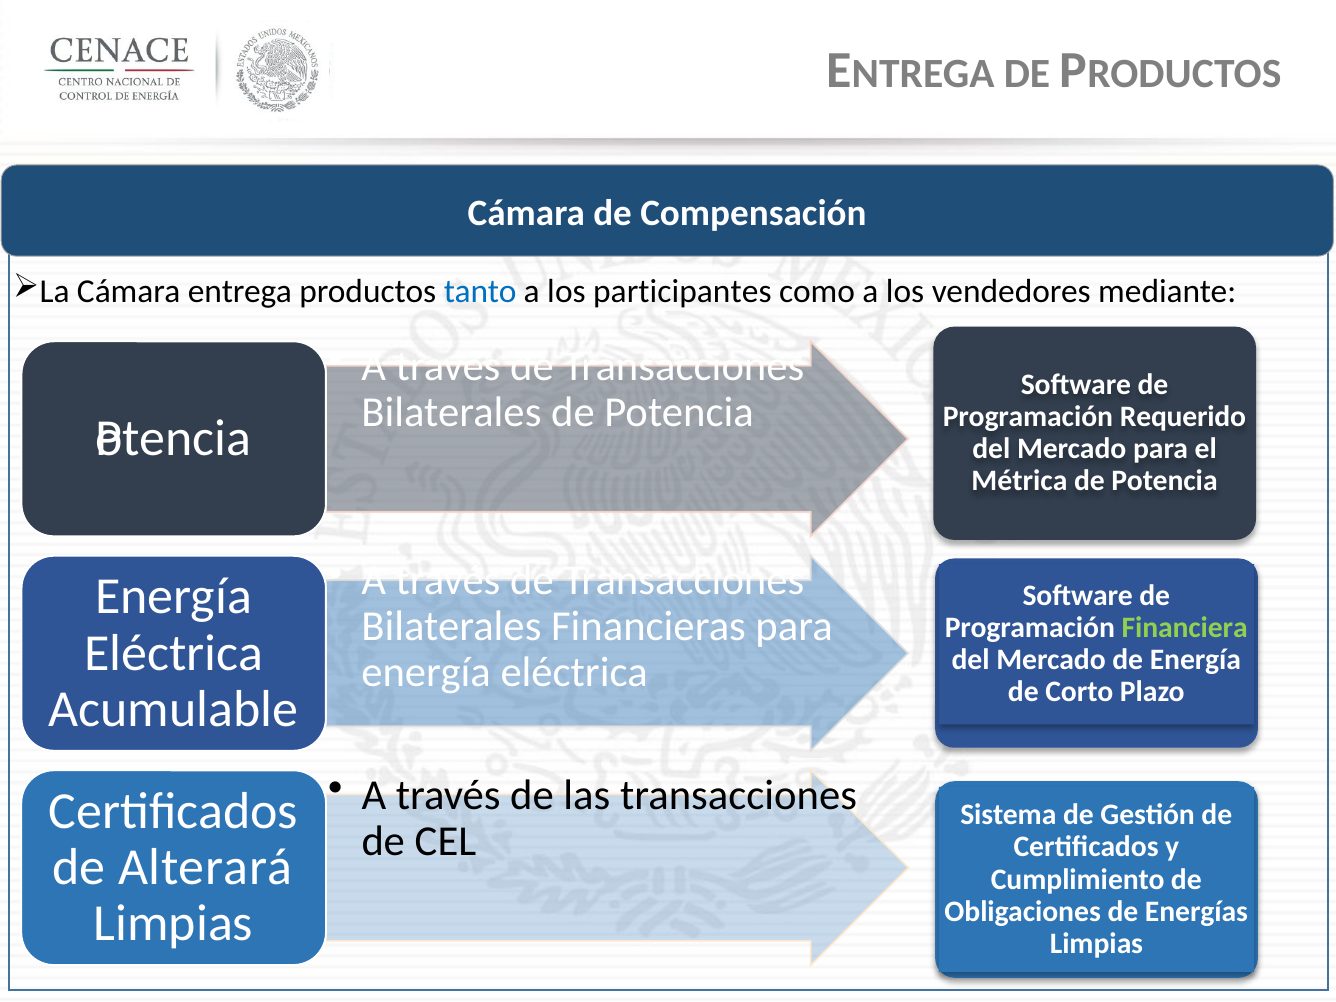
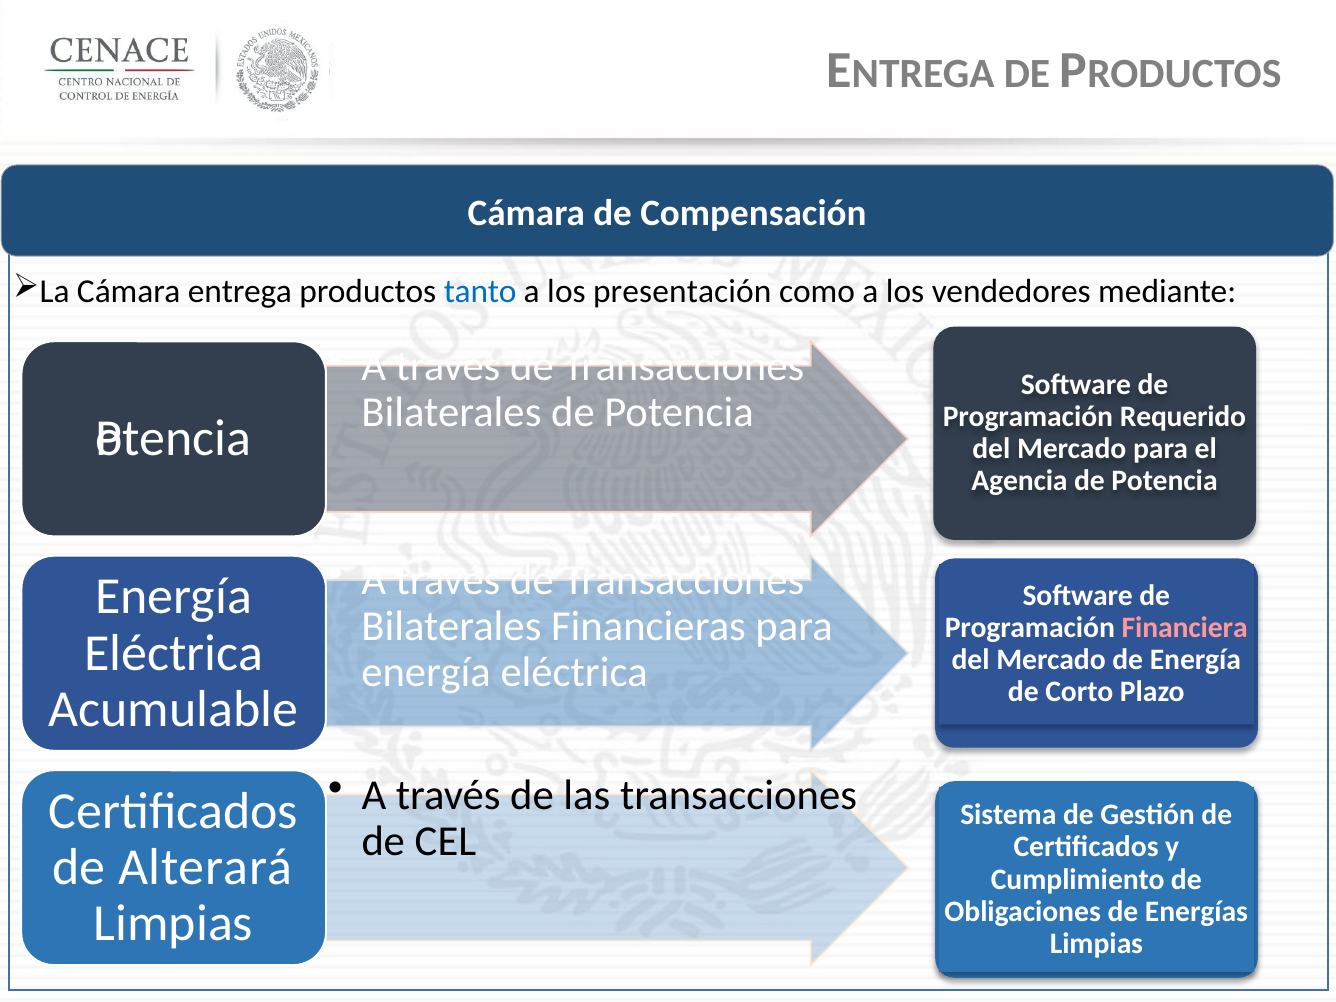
participantes: participantes -> presentación
Métrica: Métrica -> Agencia
Financiera colour: light green -> pink
